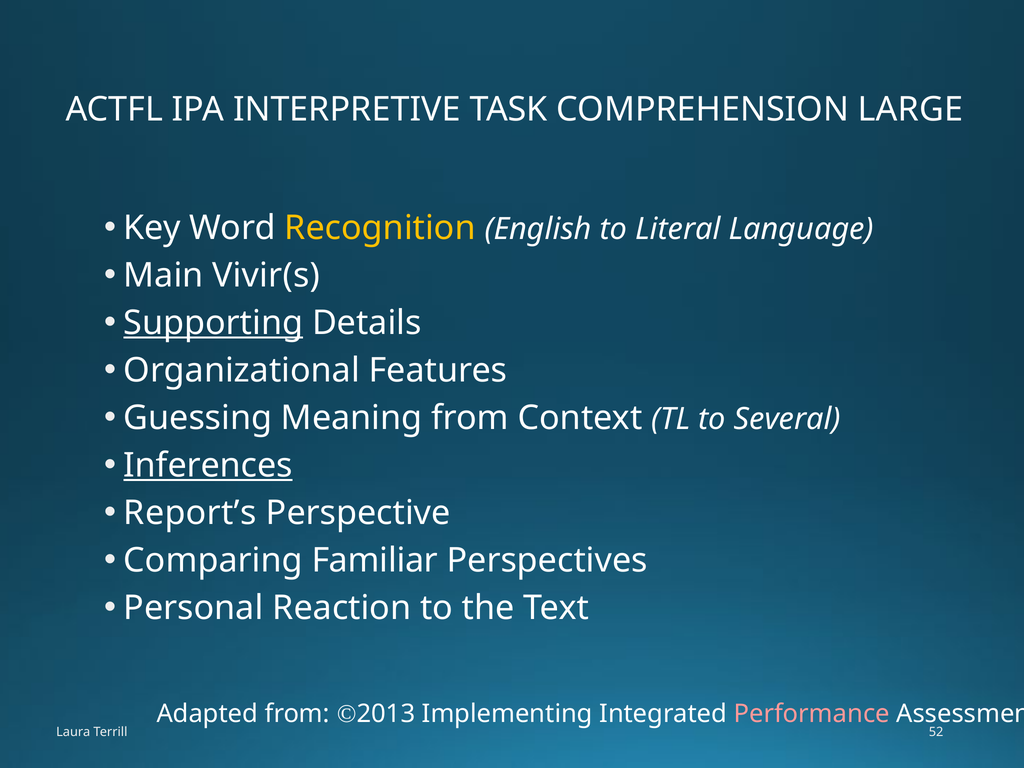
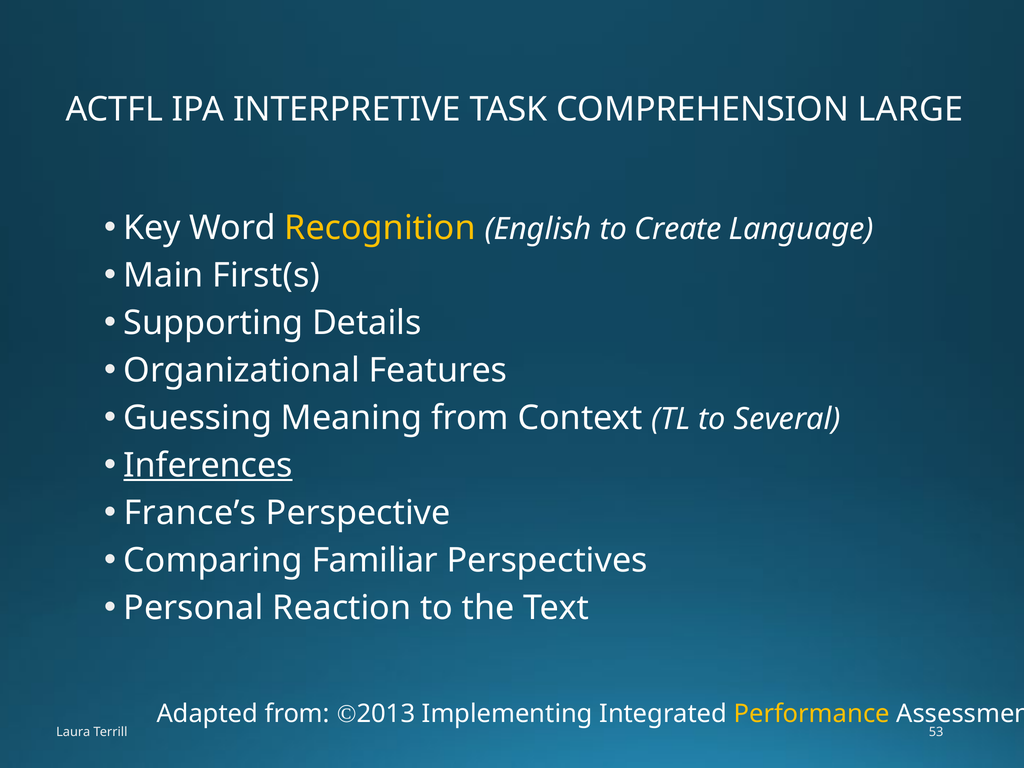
Literal: Literal -> Create
Vivir(s: Vivir(s -> First(s
Supporting underline: present -> none
Report’s: Report’s -> France’s
Performance colour: pink -> yellow
52: 52 -> 53
